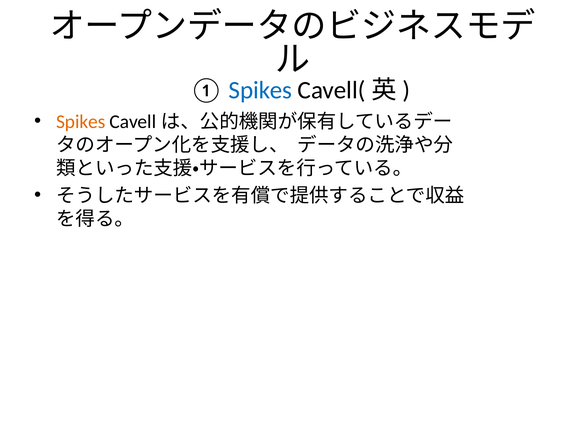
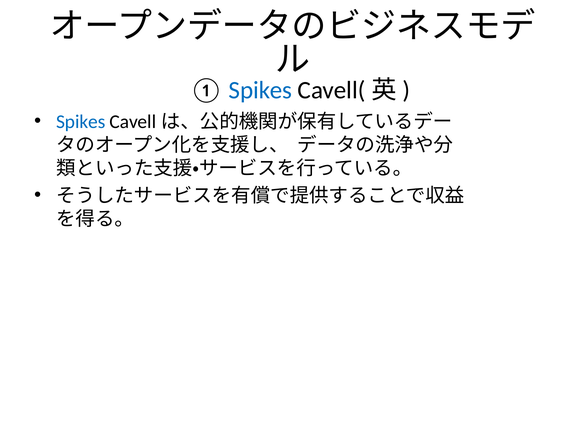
Spikes at (81, 122) colour: orange -> blue
